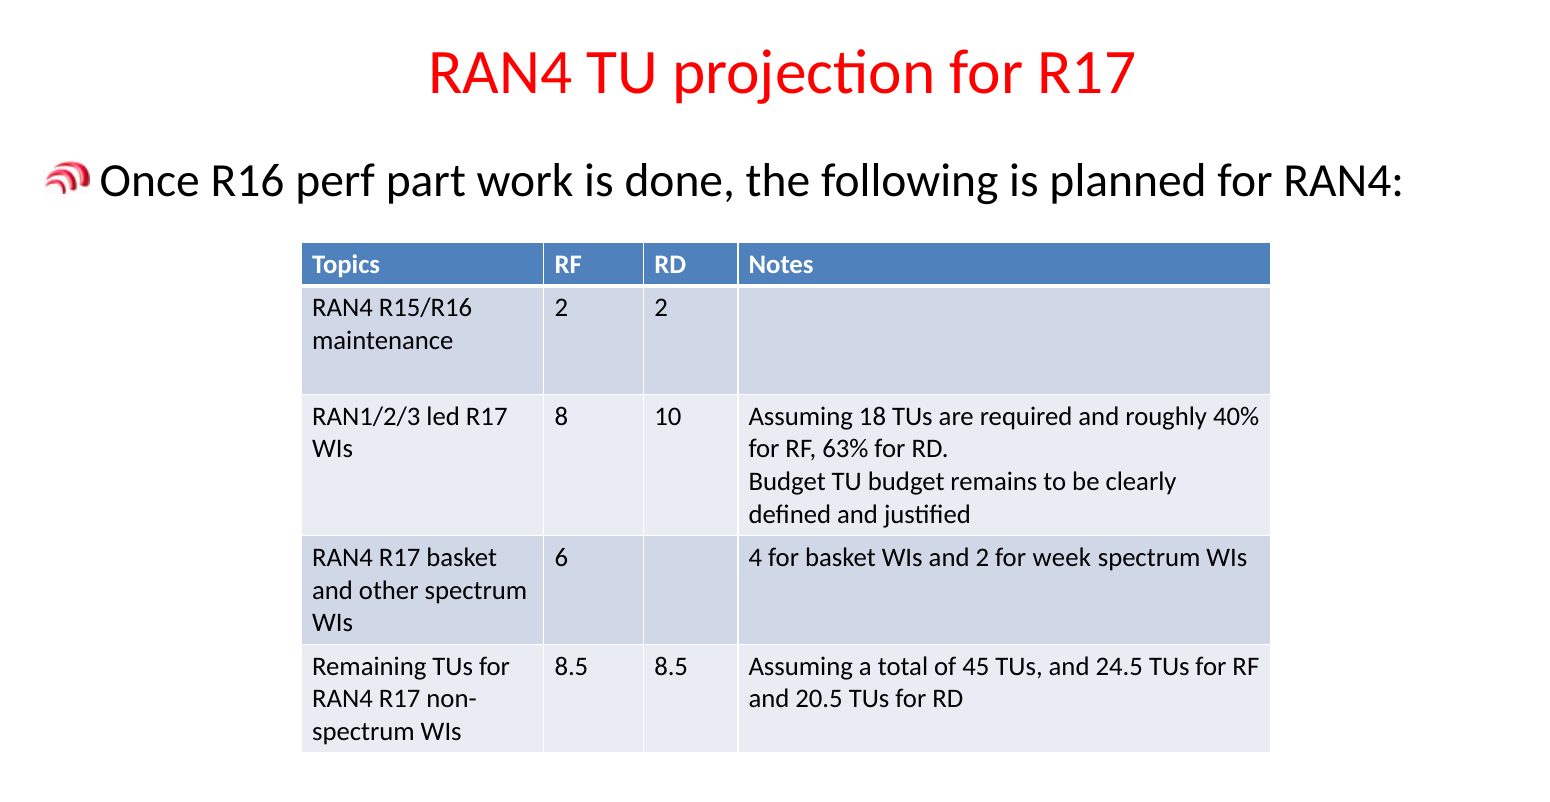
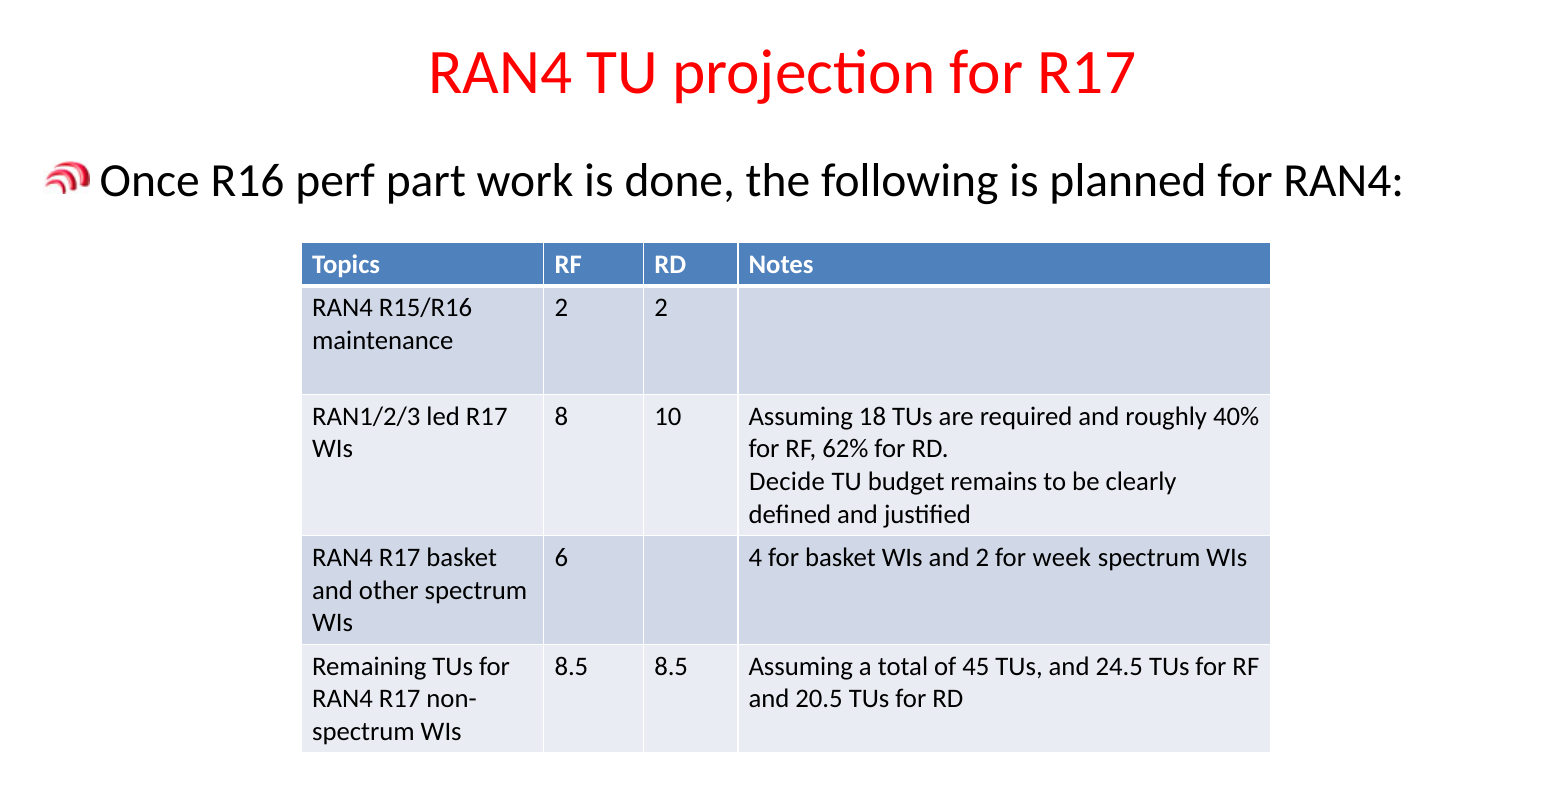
63%: 63% -> 62%
Budget at (787, 482): Budget -> Decide
